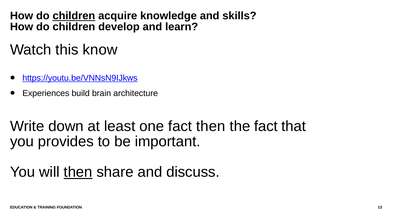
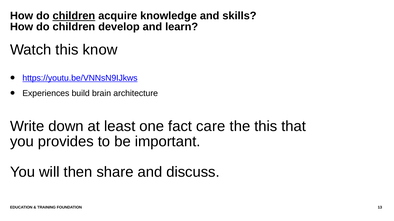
fact then: then -> care
the fact: fact -> this
then at (78, 173) underline: present -> none
